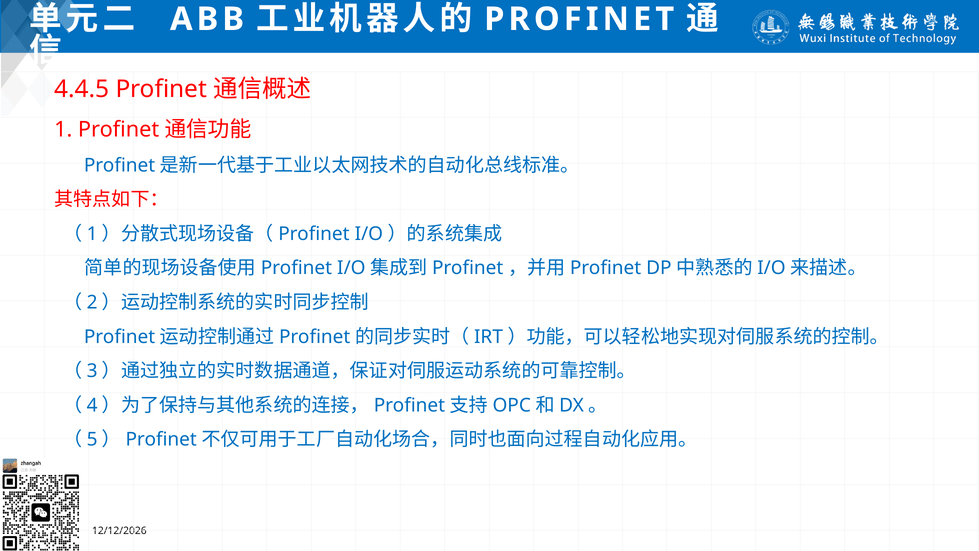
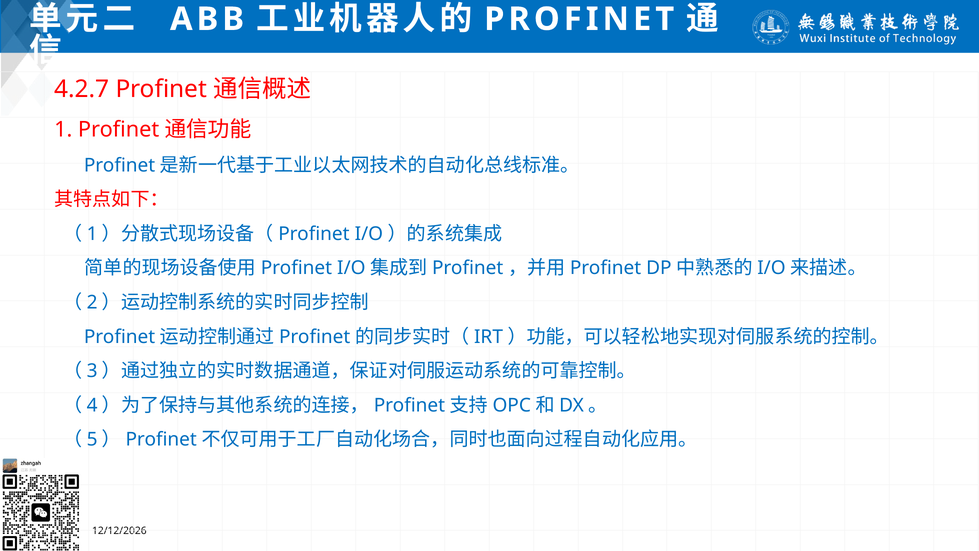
4.4.5: 4.4.5 -> 4.2.7
